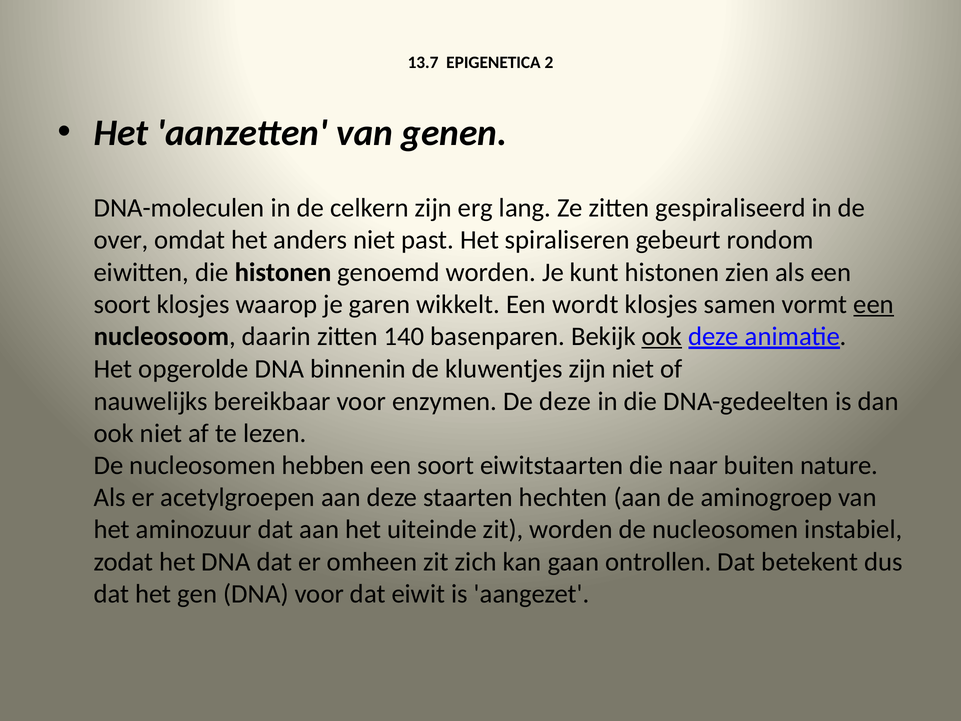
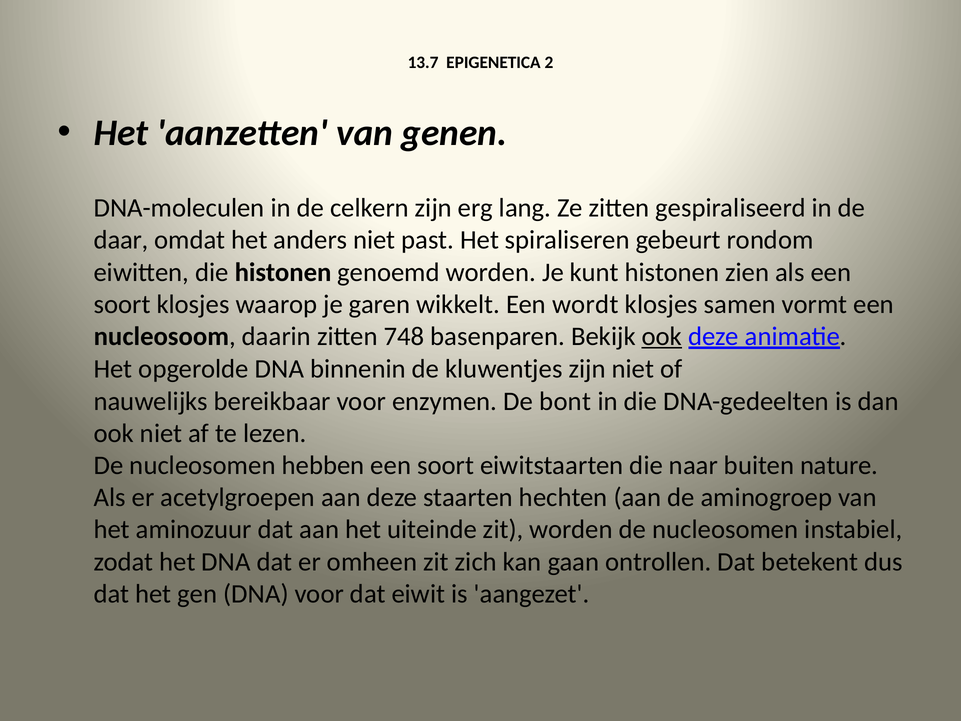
over: over -> daar
een at (874, 304) underline: present -> none
140: 140 -> 748
De deze: deze -> bont
